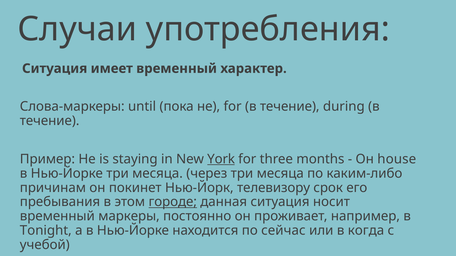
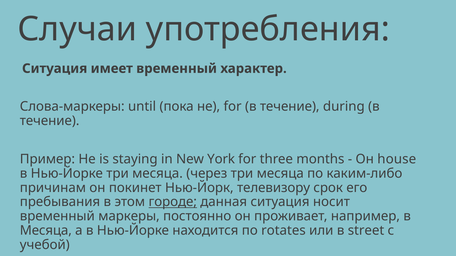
York underline: present -> none
Tonight at (46, 231): Tonight -> Месяца
сейчас: сейчас -> rotates
когда: когда -> street
